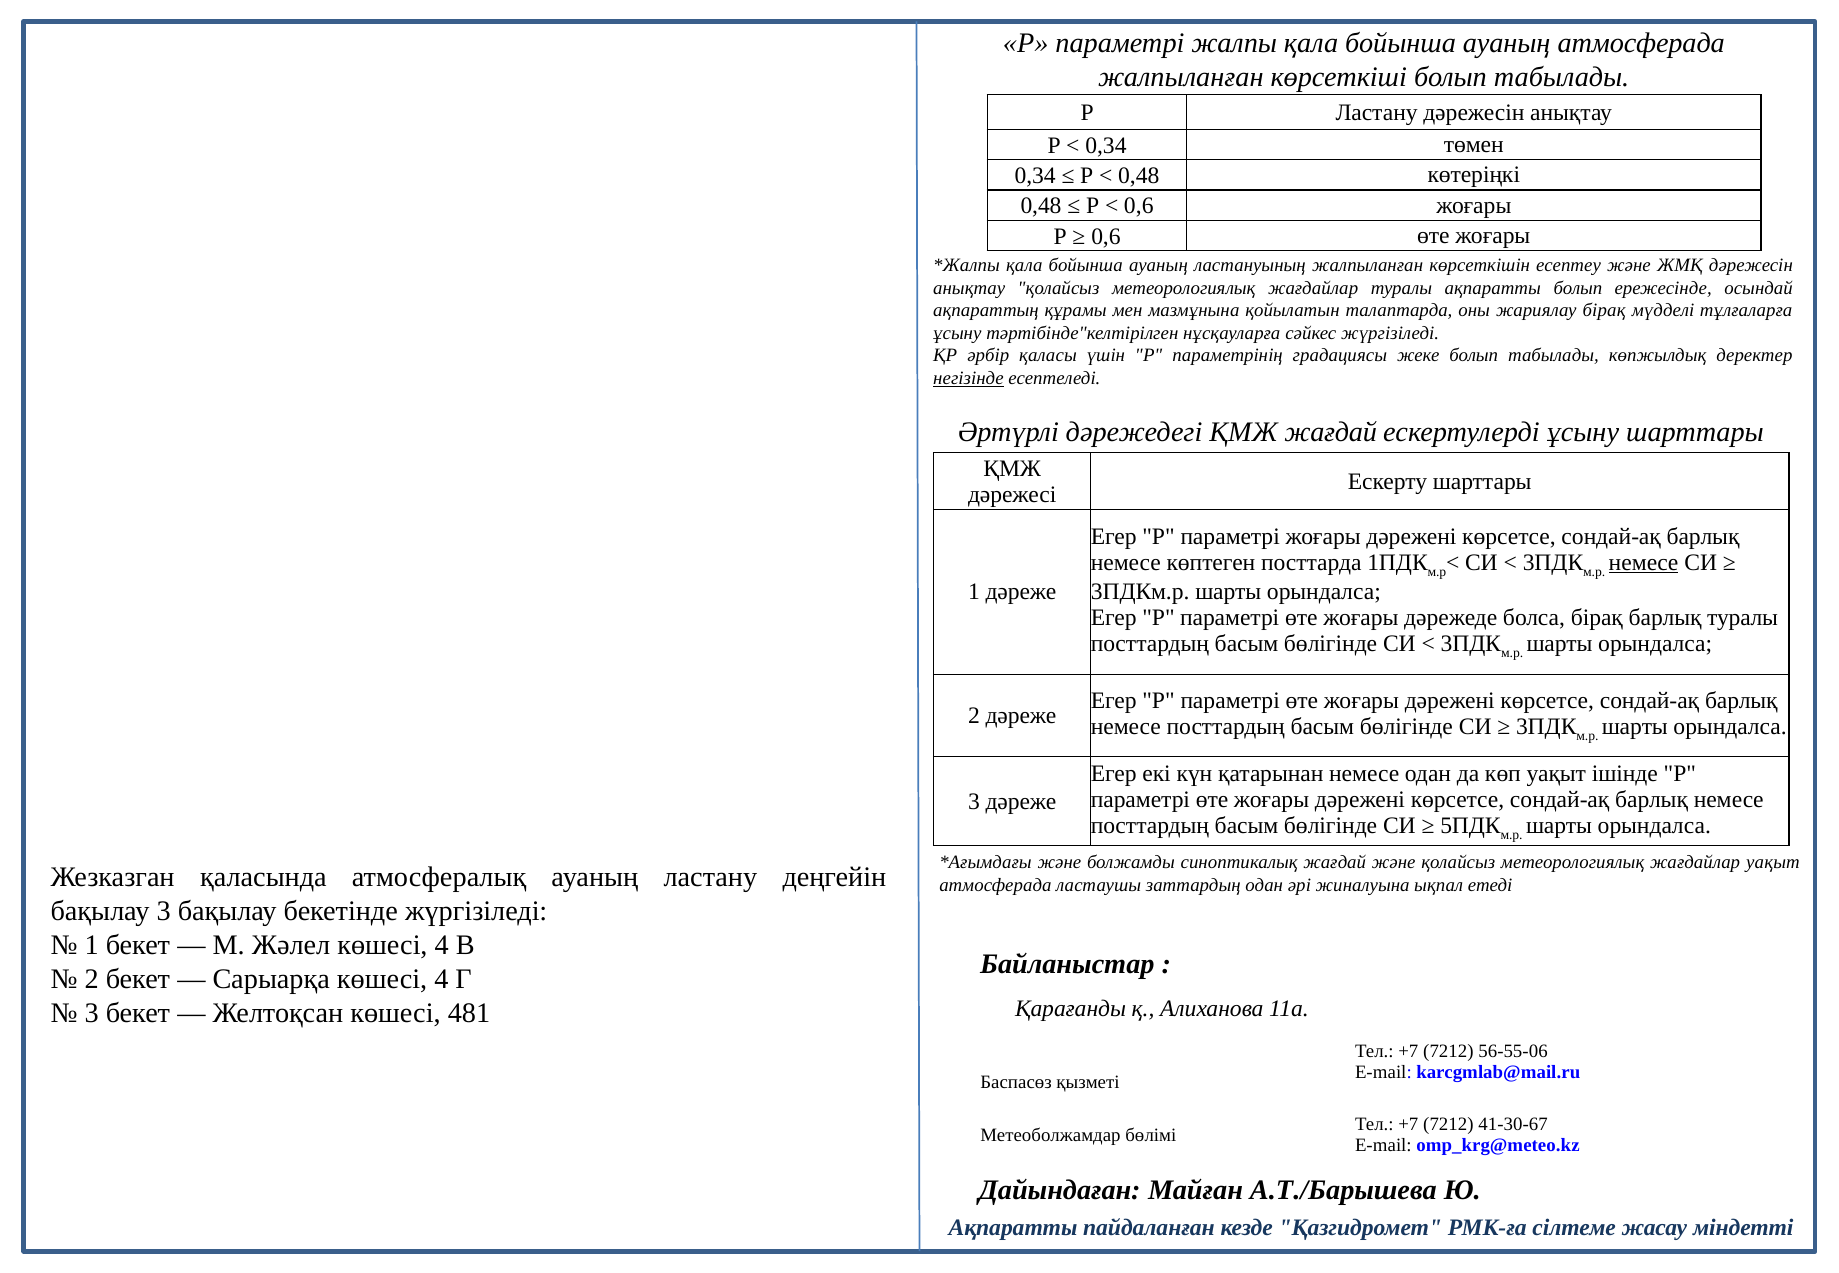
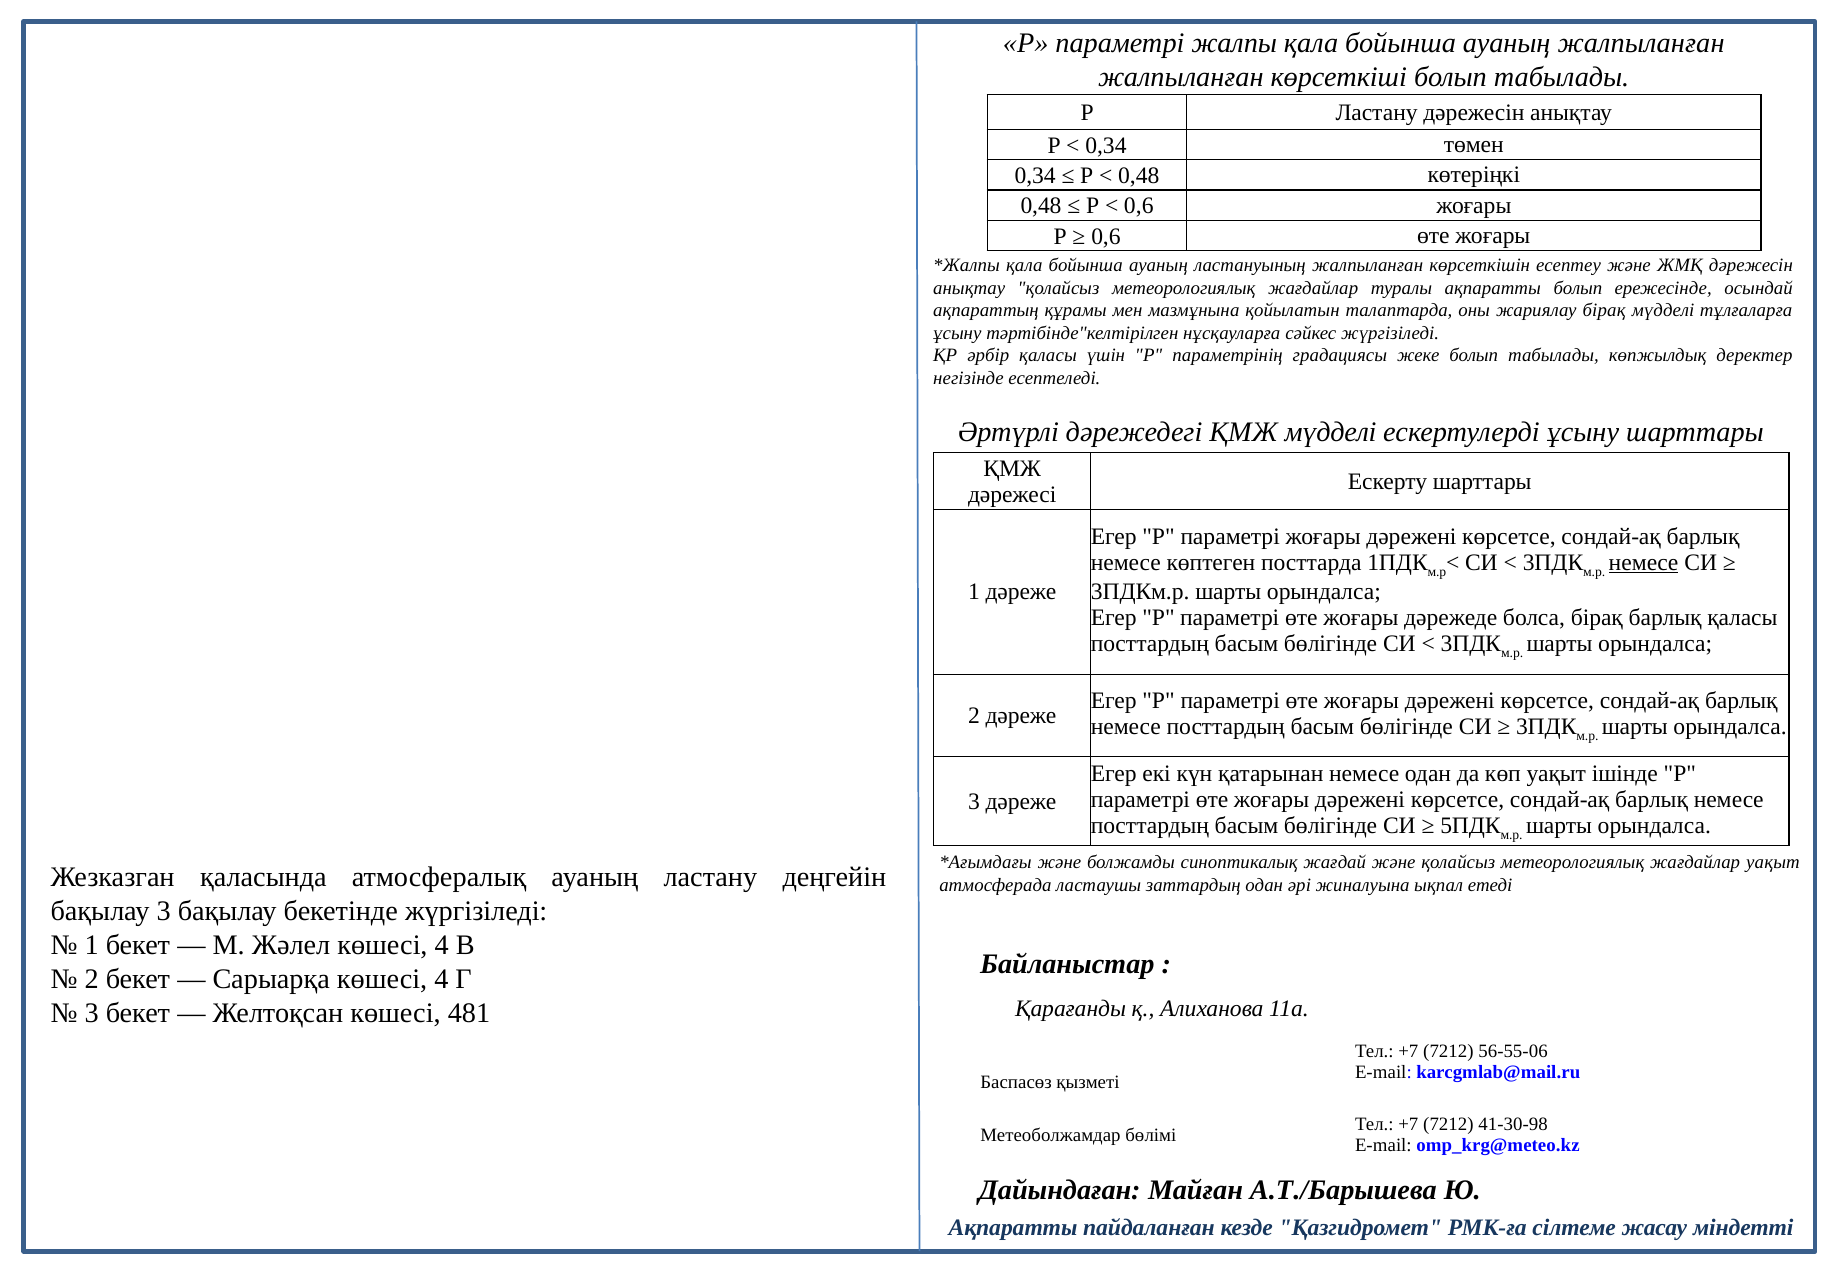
ауаның атмосферада: атмосферада -> жалпыланған
негізінде underline: present -> none
ҚМЖ жағдай: жағдай -> мүдделі
барлық туралы: туралы -> қаласы
41-30-67: 41-30-67 -> 41-30-98
